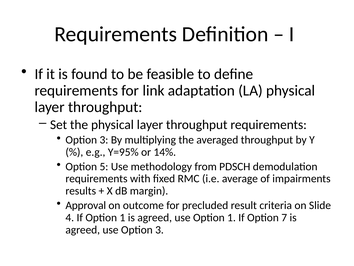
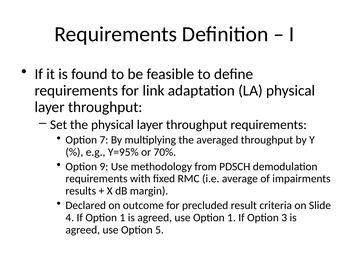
3 at (104, 140): 3 -> 7
14%: 14% -> 70%
5: 5 -> 9
Approval: Approval -> Declared
7: 7 -> 3
use Option 3: 3 -> 5
